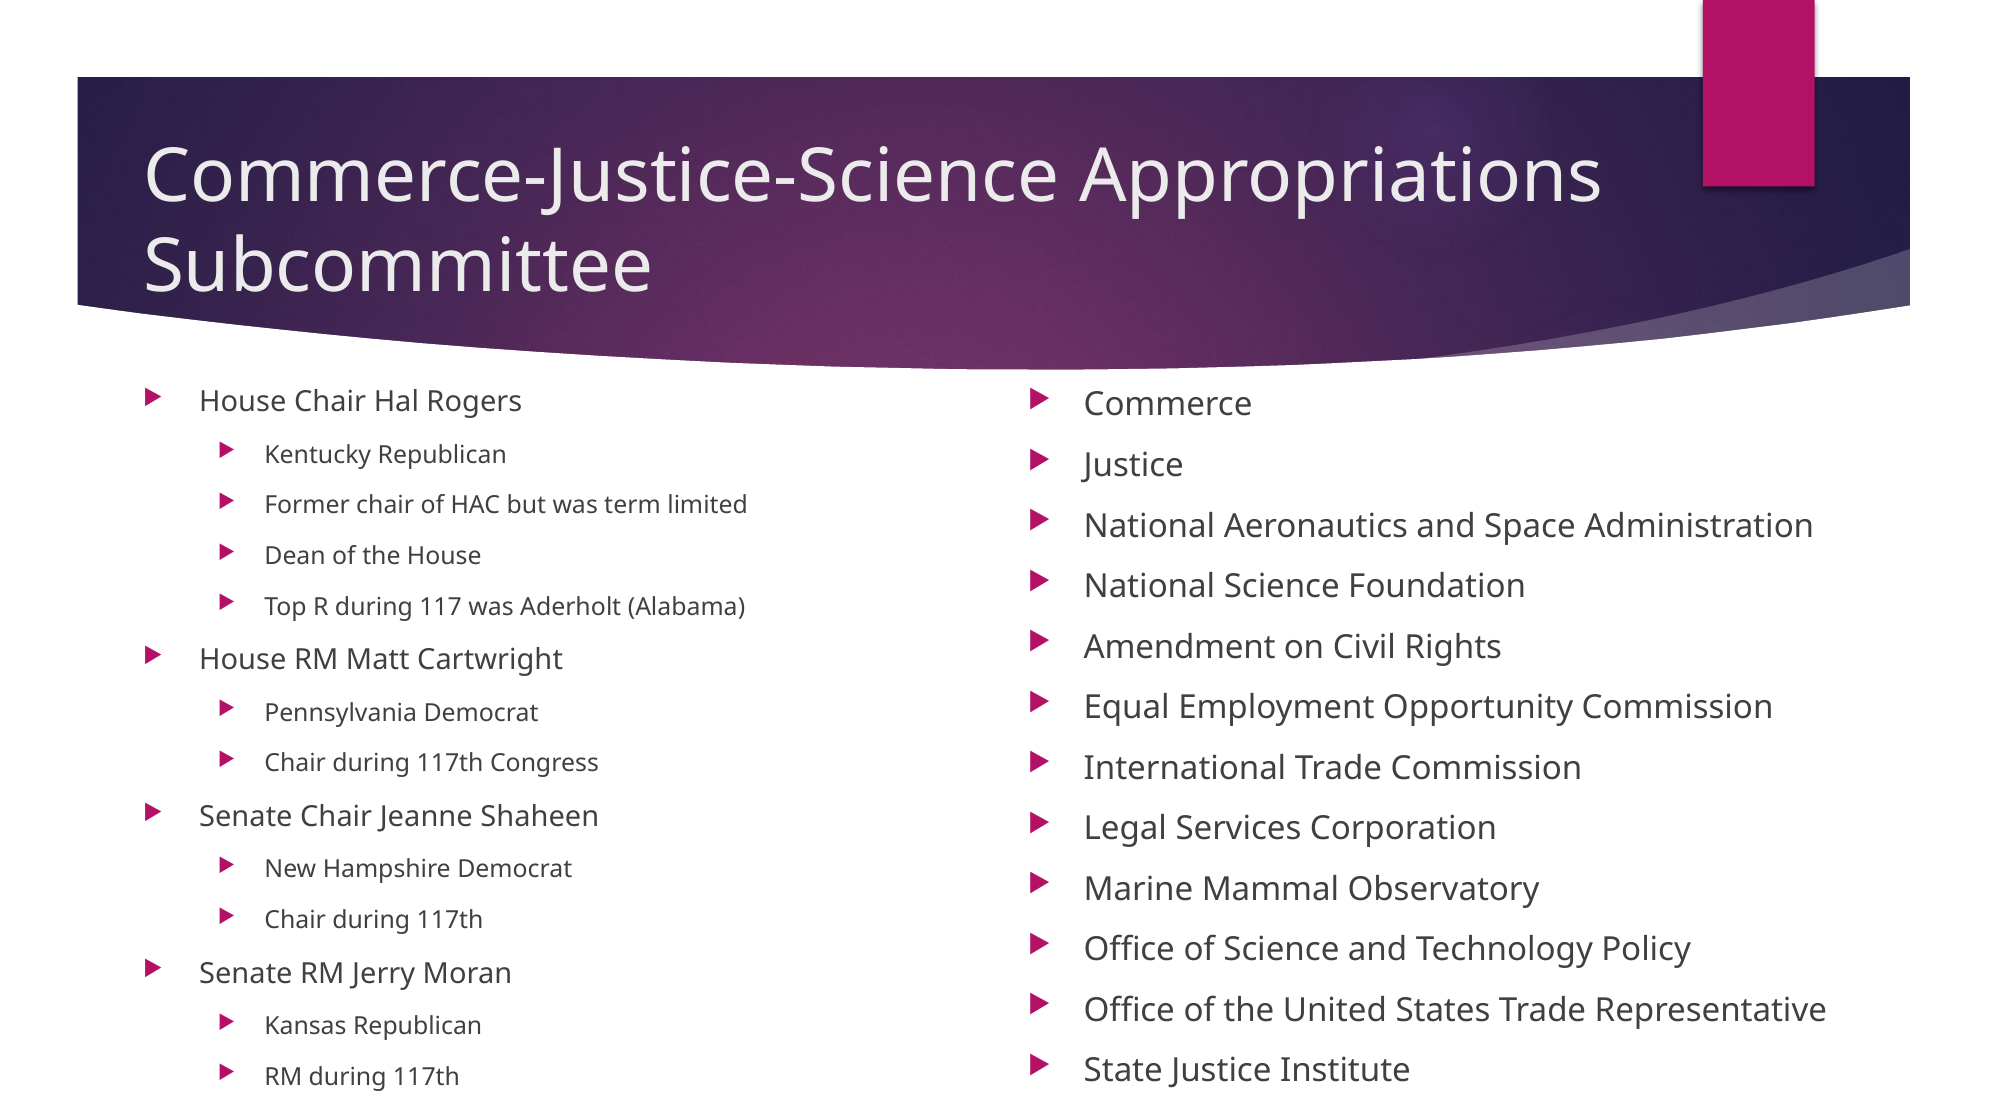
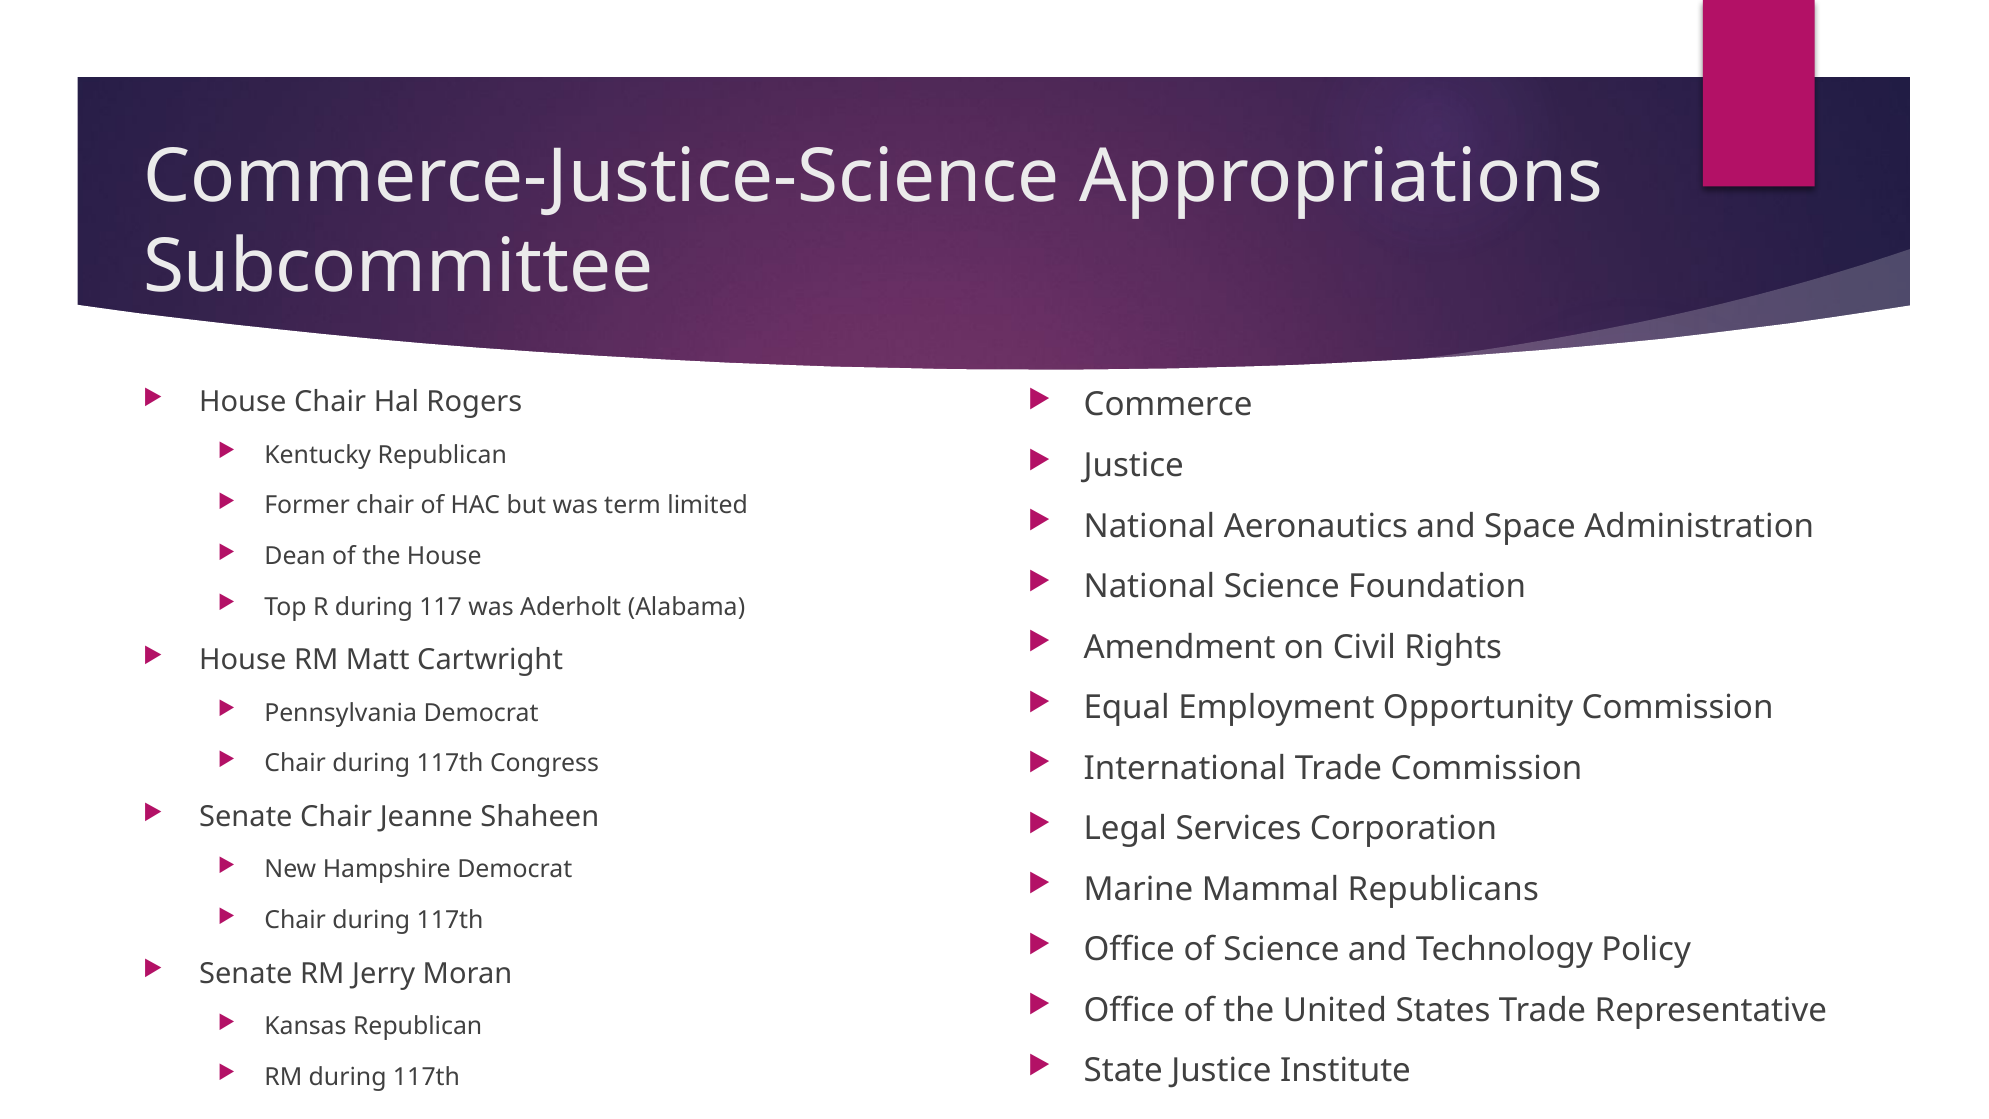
Observatory: Observatory -> Republicans
